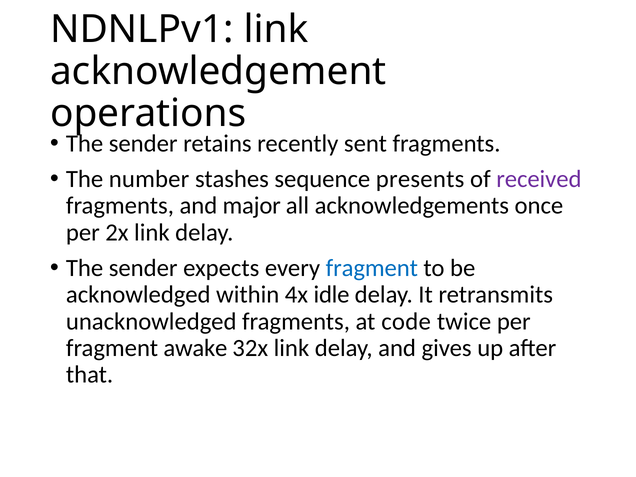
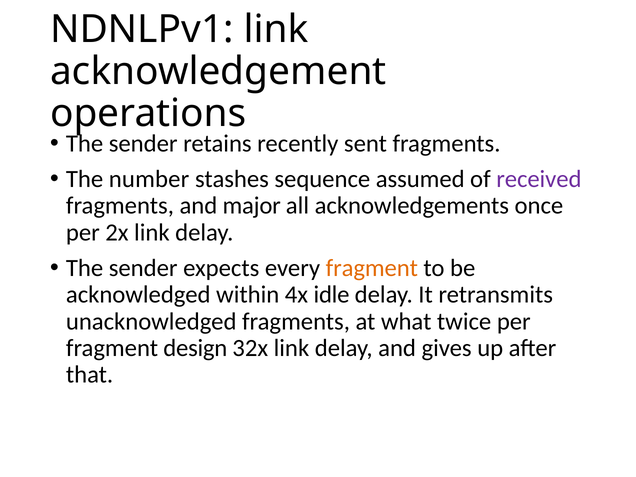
presents: presents -> assumed
fragment at (372, 268) colour: blue -> orange
code: code -> what
awake: awake -> design
